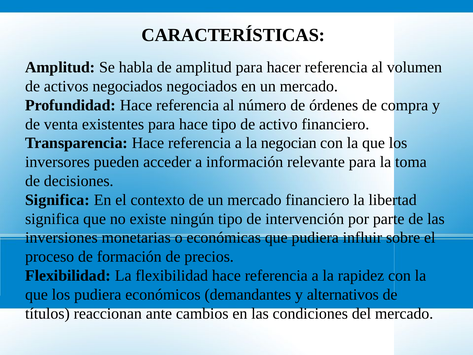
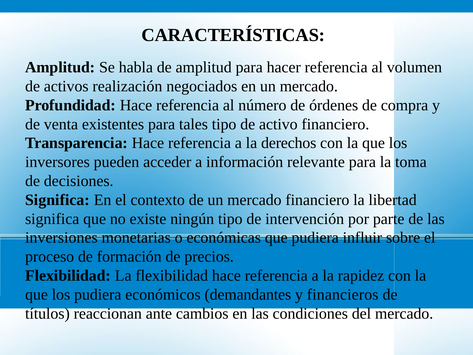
activos negociados: negociados -> realización
para hace: hace -> tales
negocian: negocian -> derechos
alternativos: alternativos -> financieros
